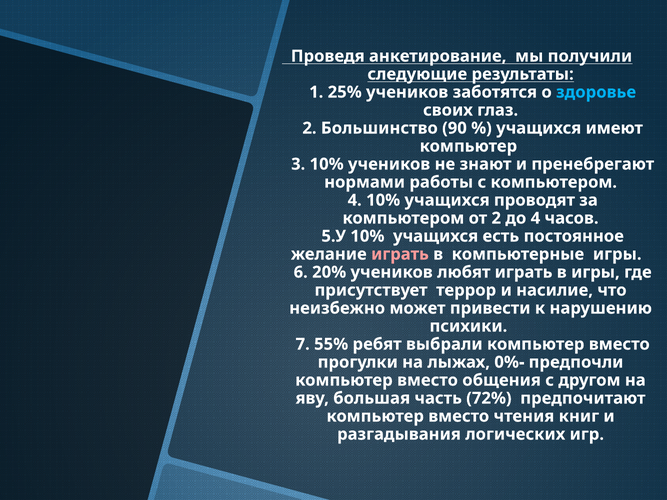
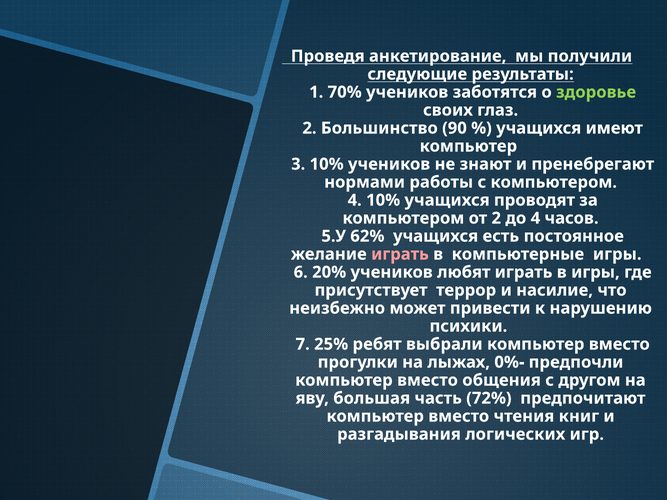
25%: 25% -> 70%
здоровье colour: light blue -> light green
5.У 10%: 10% -> 62%
55%: 55% -> 25%
